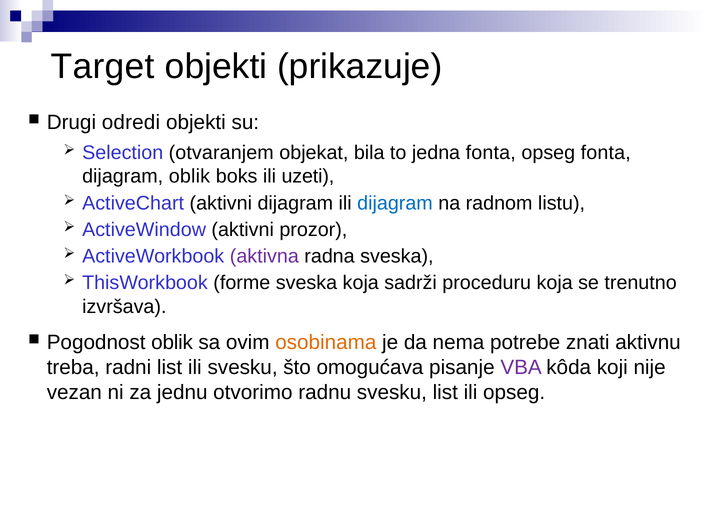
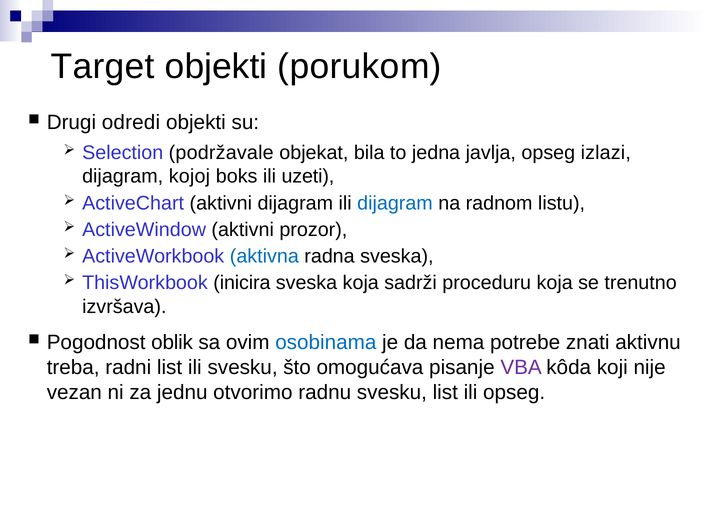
prikazuje: prikazuje -> porukom
otvaranjem: otvaranjem -> podržavale
jedna fonta: fonta -> javlja
opseg fonta: fonta -> izlazi
dijagram oblik: oblik -> kojoj
aktivna colour: purple -> blue
forme: forme -> inicira
osobinama colour: orange -> blue
